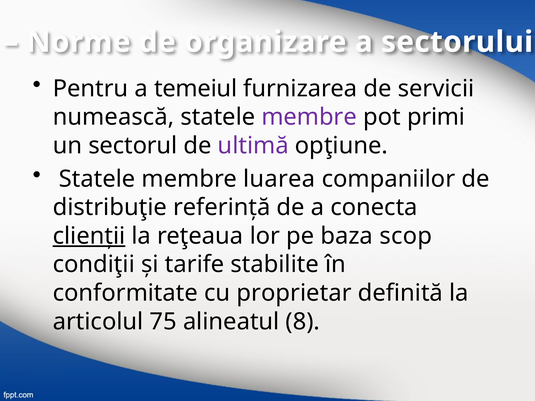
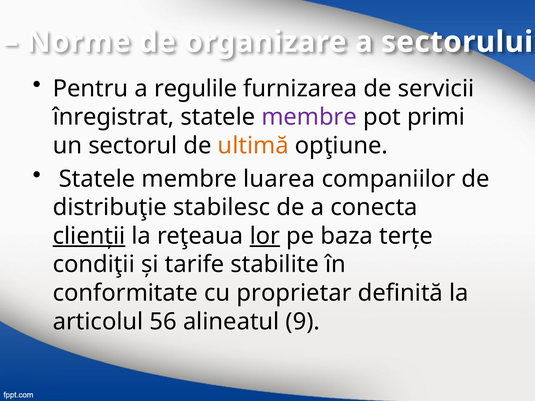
temeiul: temeiul -> regulile
numească: numească -> înregistrat
ultimă colour: purple -> orange
referinţă: referinţă -> stabilesc
lor underline: none -> present
scop: scop -> terţe
75: 75 -> 56
8: 8 -> 9
